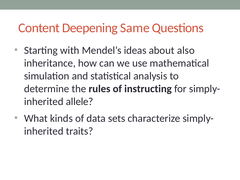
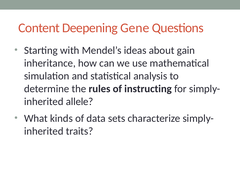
Same: Same -> Gene
also: also -> gain
